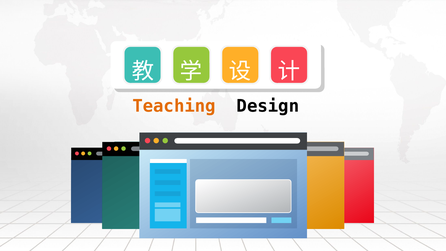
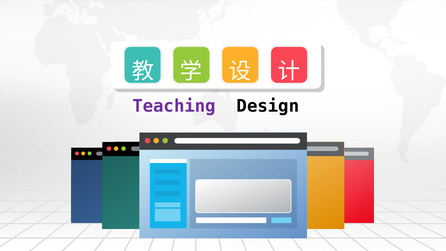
Teaching colour: orange -> purple
